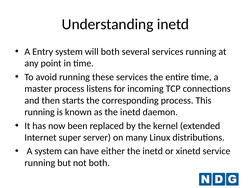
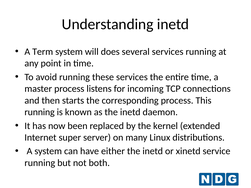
Entry: Entry -> Term
will both: both -> does
